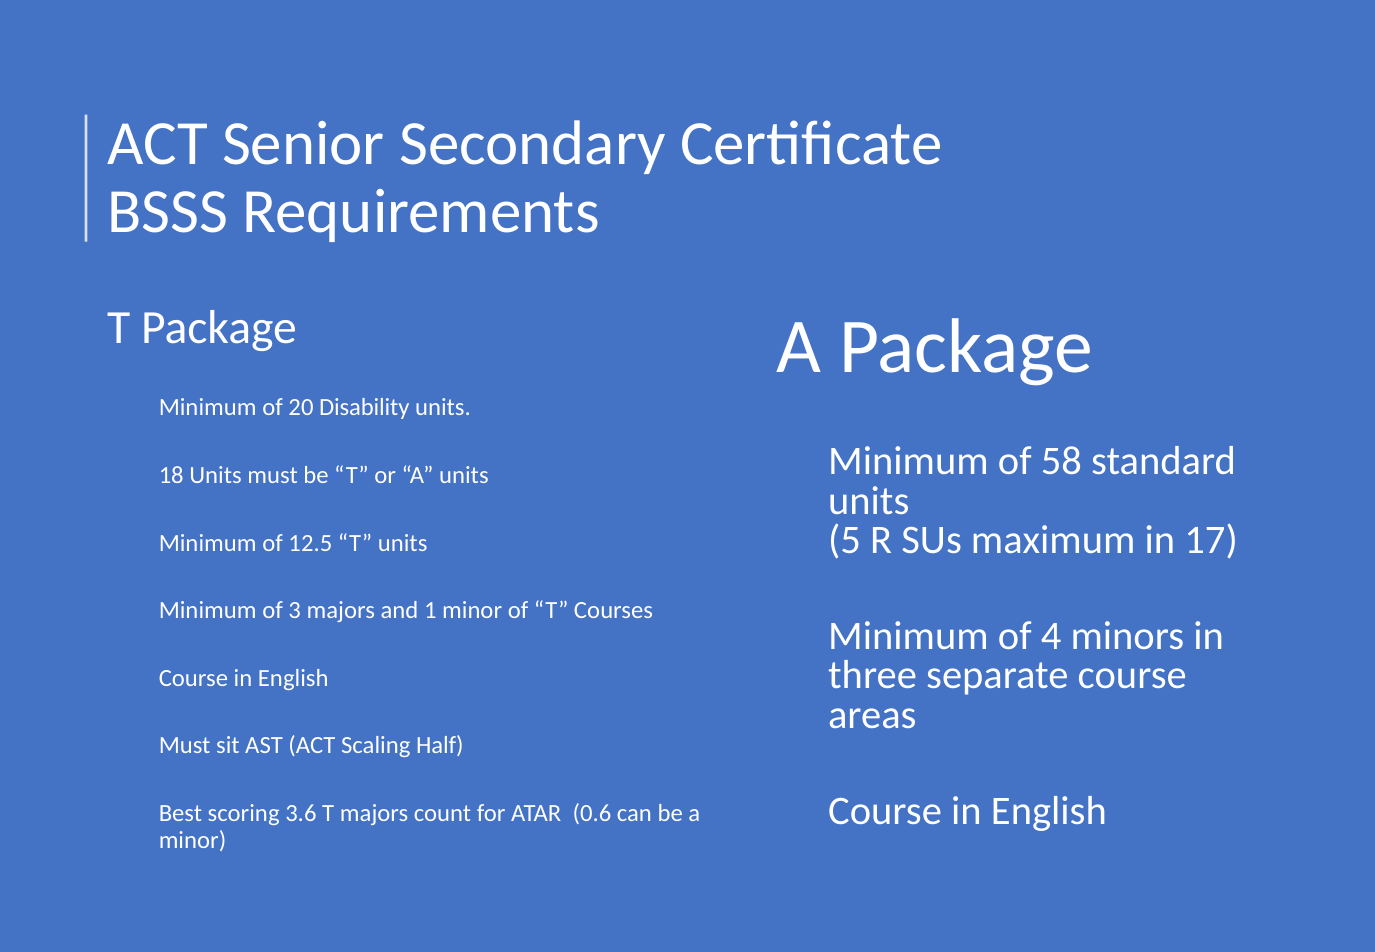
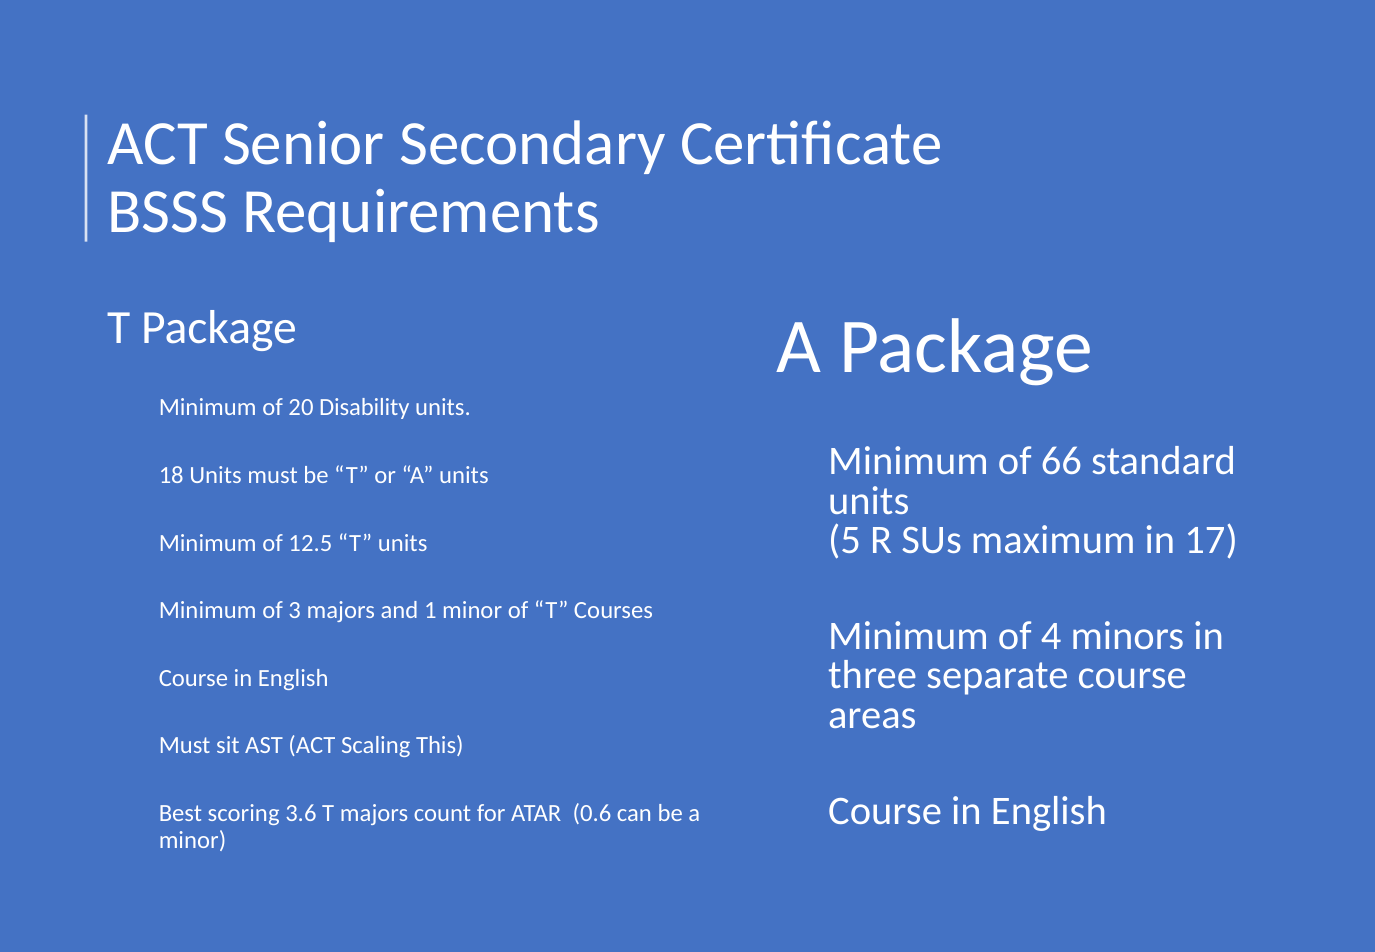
58: 58 -> 66
Half: Half -> This
